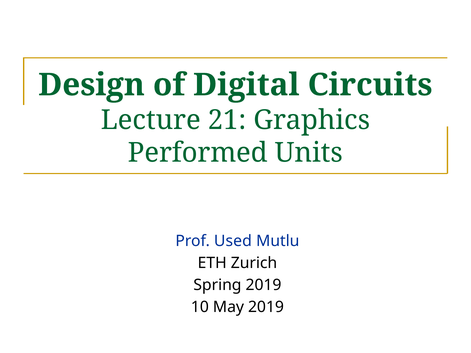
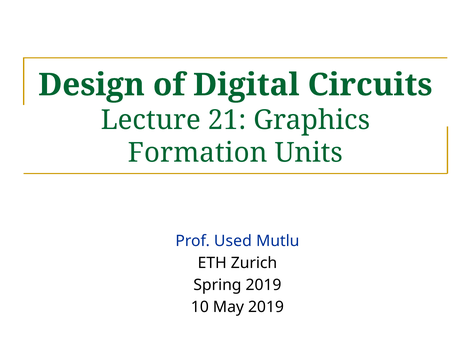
Performed: Performed -> Formation
